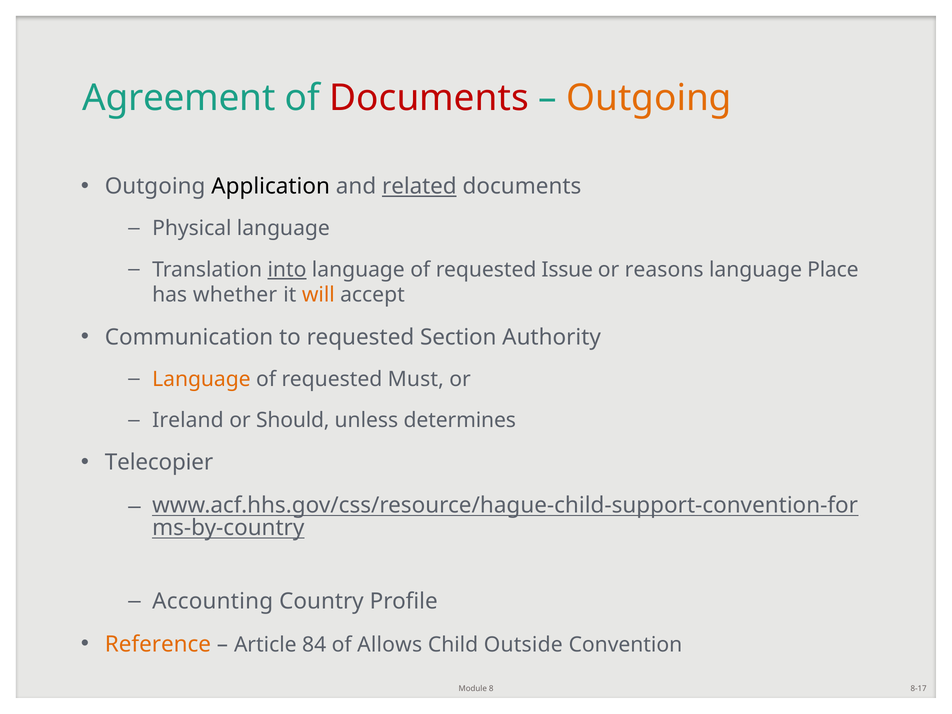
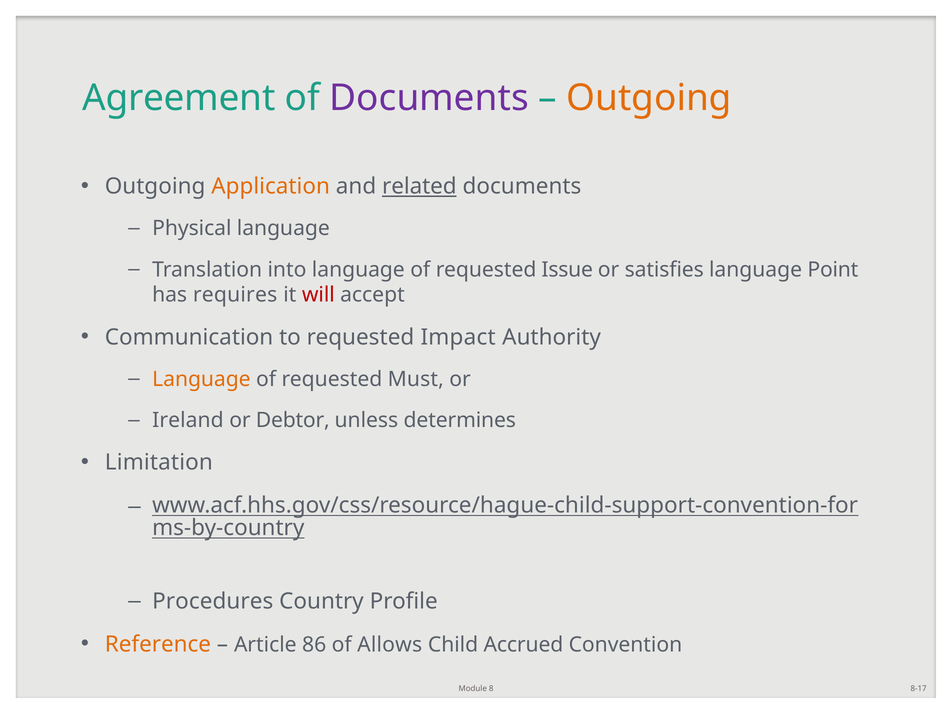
Documents at (429, 98) colour: red -> purple
Application colour: black -> orange
into underline: present -> none
reasons: reasons -> satisfies
Place: Place -> Point
whether: whether -> requires
will colour: orange -> red
Section: Section -> Impact
Should: Should -> Debtor
Telecopier: Telecopier -> Limitation
Accounting: Accounting -> Procedures
84: 84 -> 86
Outside: Outside -> Accrued
